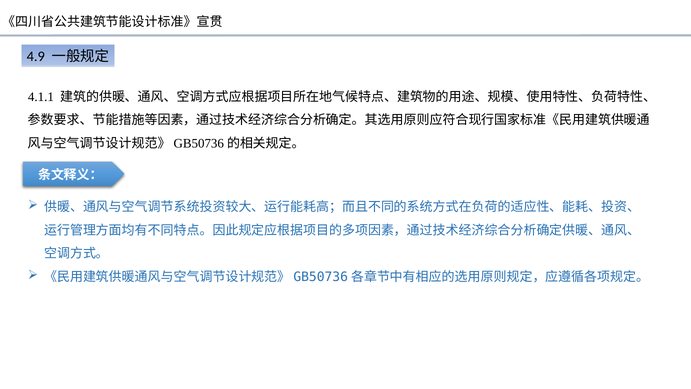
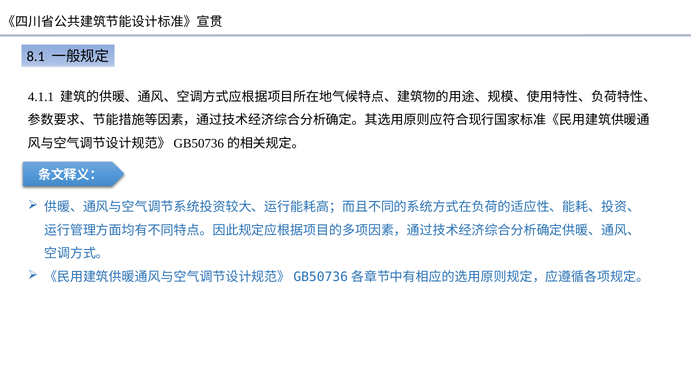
4.9: 4.9 -> 8.1
